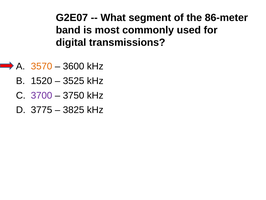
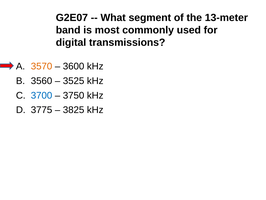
86-meter: 86-meter -> 13-meter
1520: 1520 -> 3560
3700 colour: purple -> blue
